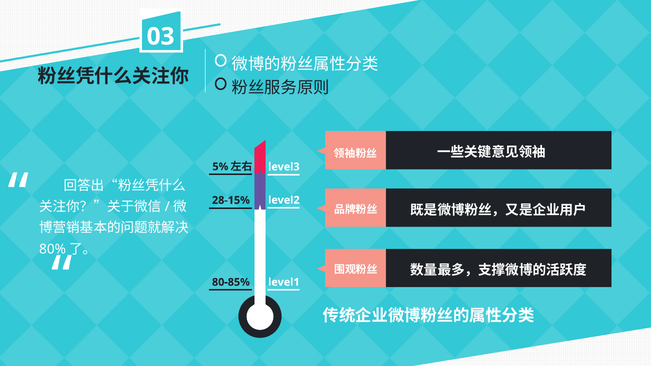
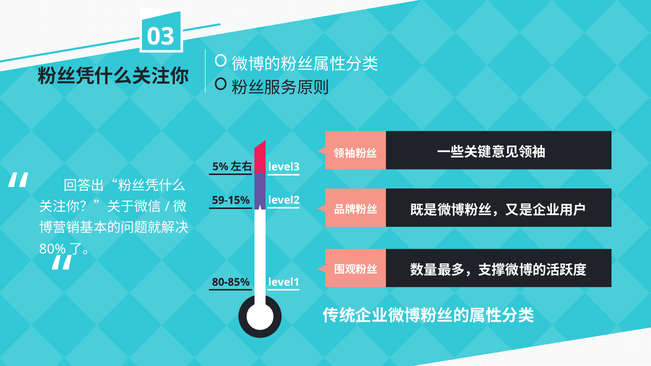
28-15%: 28-15% -> 59-15%
